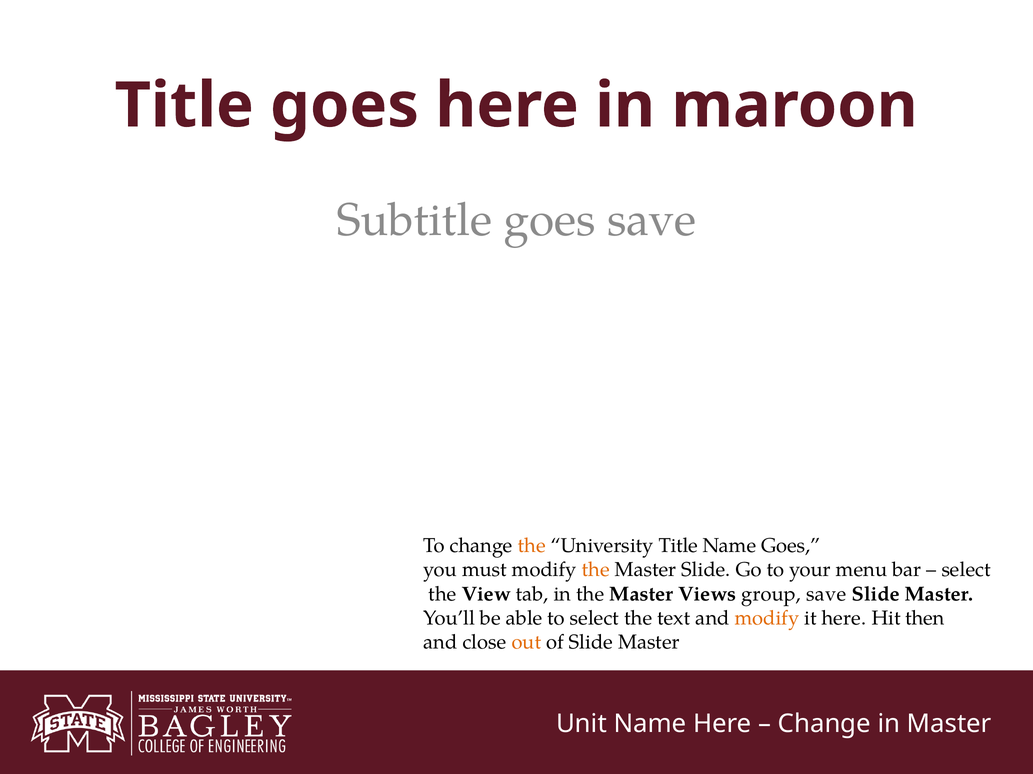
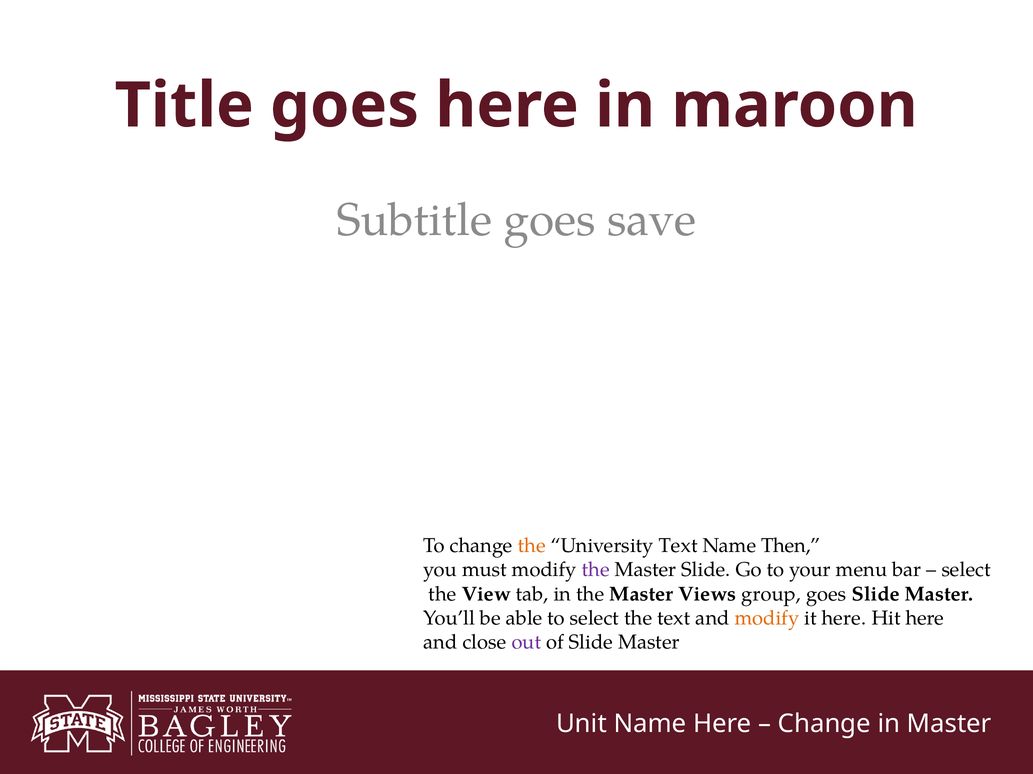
University Title: Title -> Text
Name Goes: Goes -> Then
the at (596, 570) colour: orange -> purple
group save: save -> goes
Hit then: then -> here
out colour: orange -> purple
